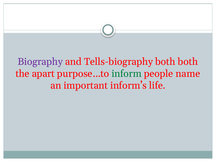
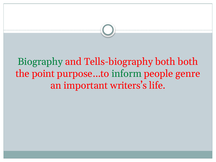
Biography colour: purple -> green
apart: apart -> point
name: name -> genre
inform’s: inform’s -> writers’s
